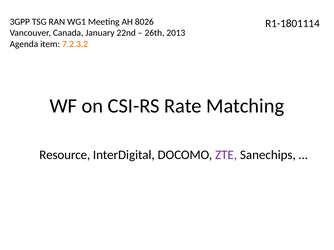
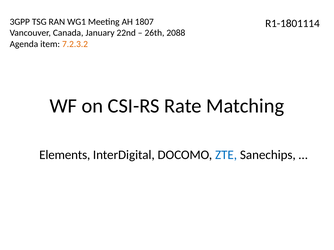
8026: 8026 -> 1807
2013: 2013 -> 2088
Resource: Resource -> Elements
ZTE colour: purple -> blue
